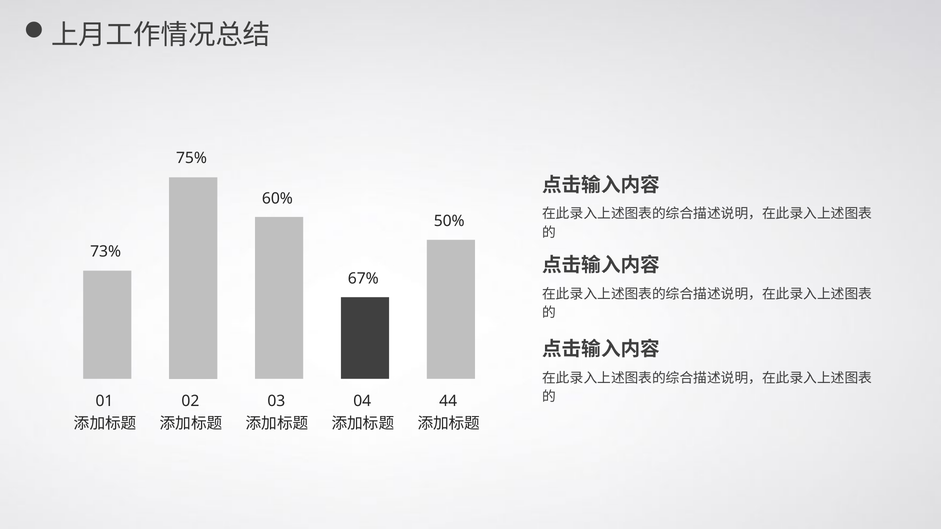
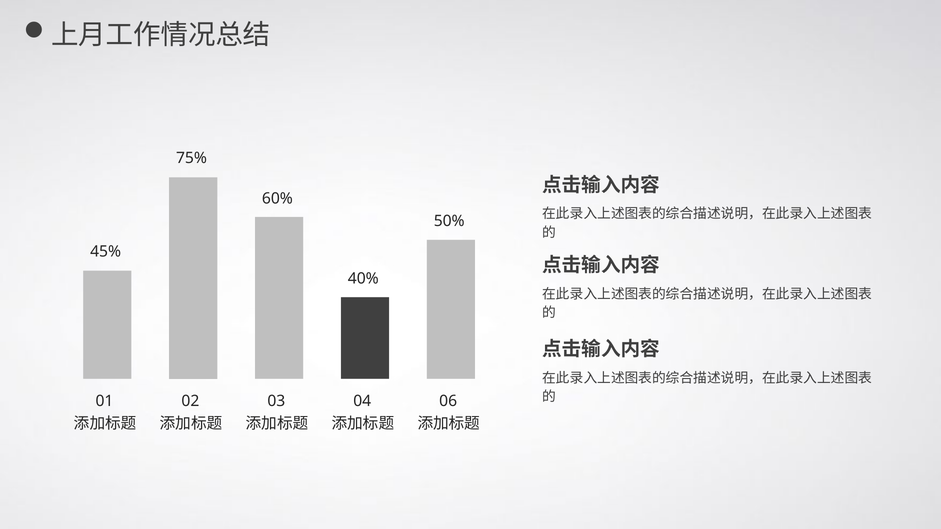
73%: 73% -> 45%
67%: 67% -> 40%
44: 44 -> 06
